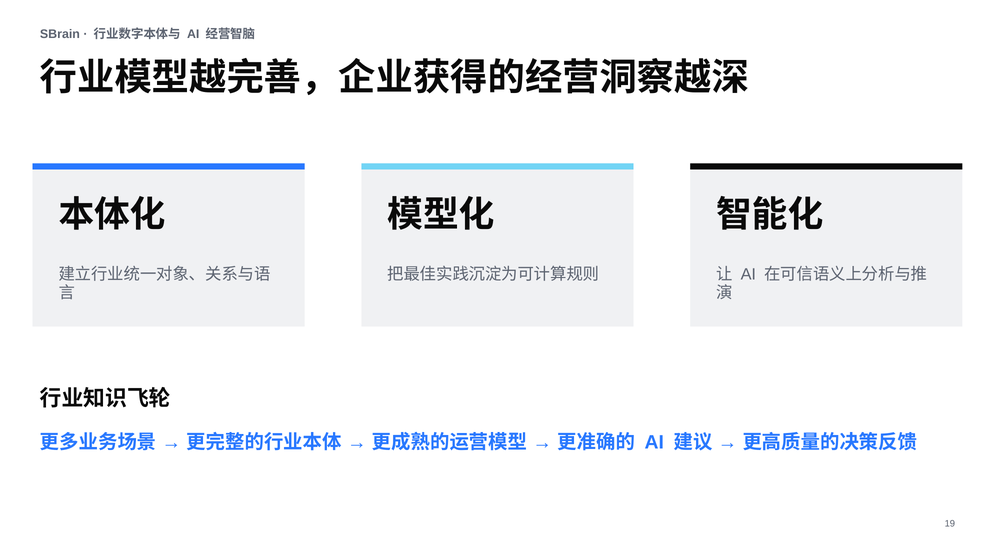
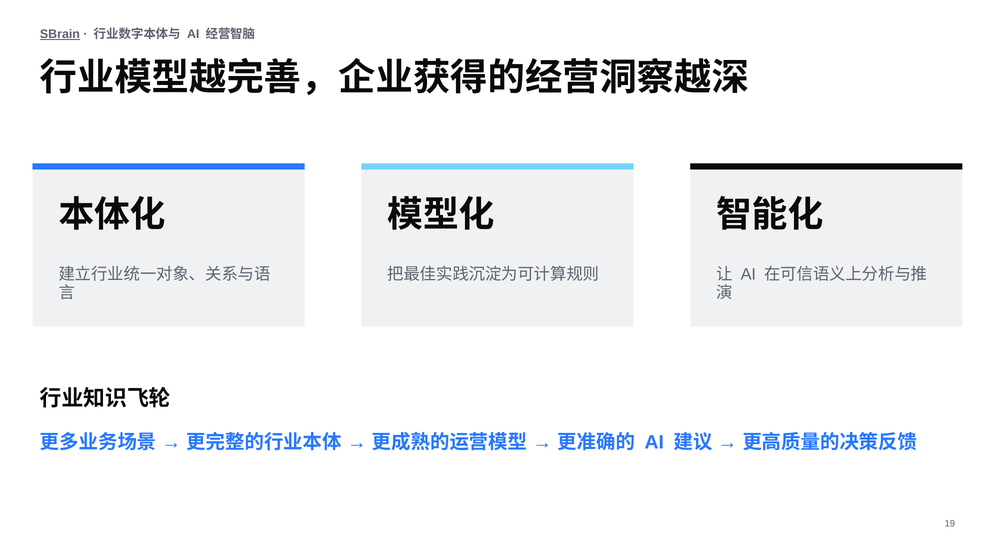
SBrain underline: none -> present
